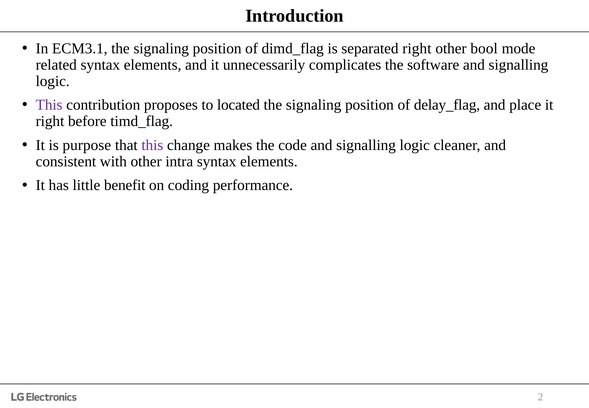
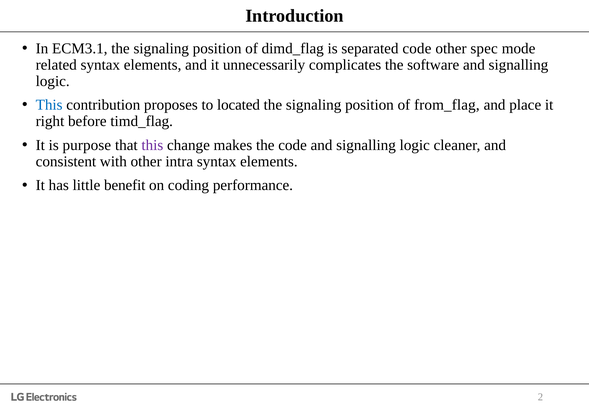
separated right: right -> code
bool: bool -> spec
This at (49, 105) colour: purple -> blue
delay_flag: delay_flag -> from_flag
